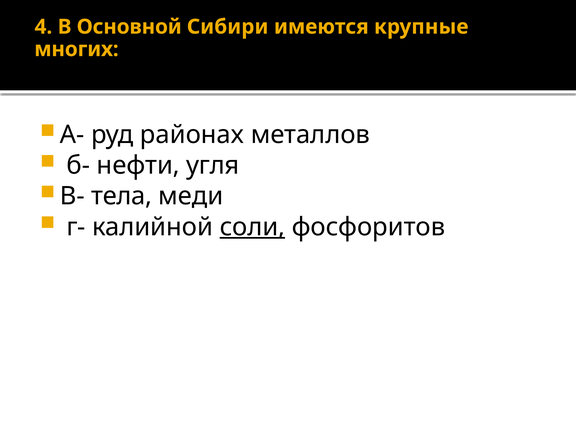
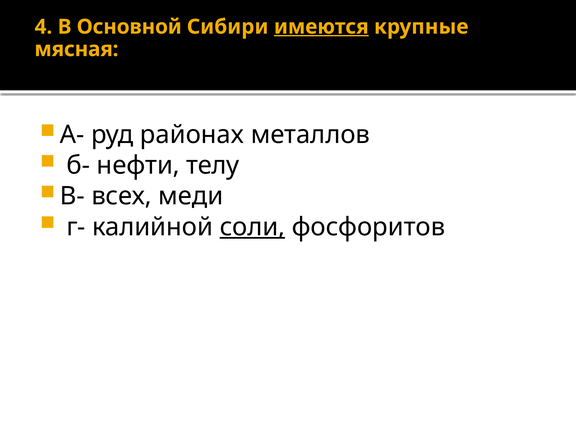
имеются underline: none -> present
многих: многих -> мясная
угля: угля -> телу
тела: тела -> всех
